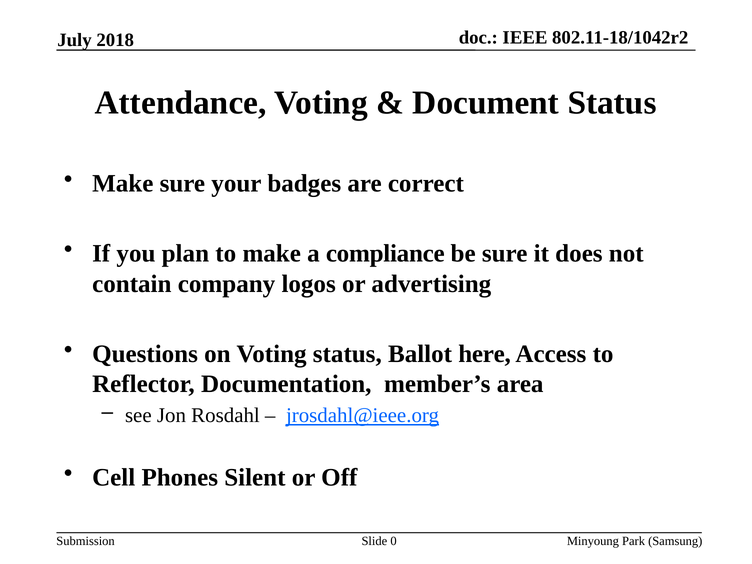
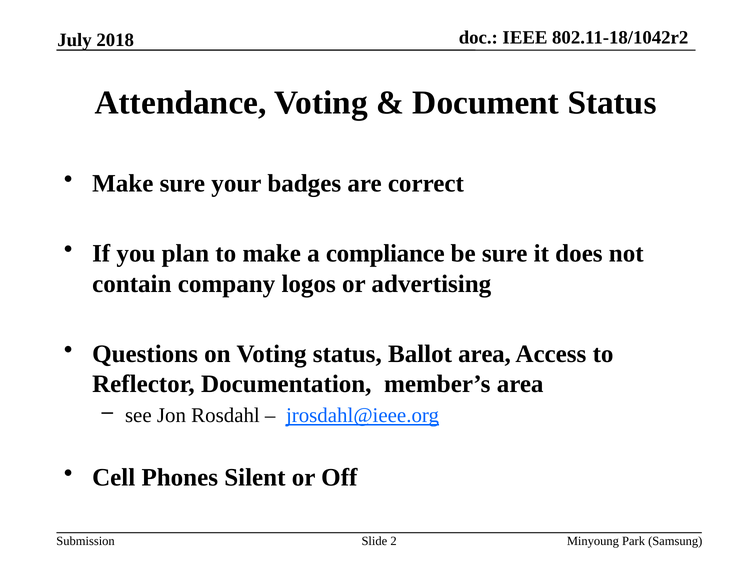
Ballot here: here -> area
0: 0 -> 2
